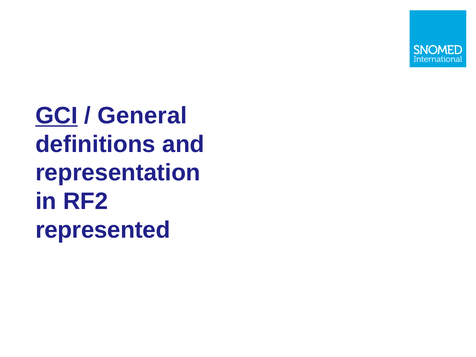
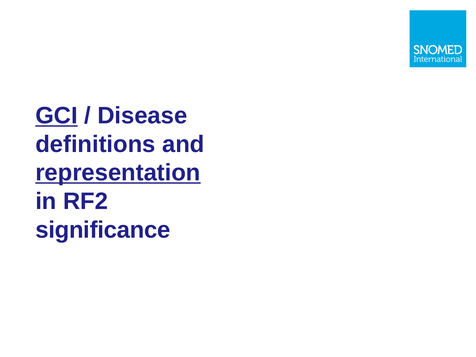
General: General -> Disease
representation underline: none -> present
represented: represented -> significance
